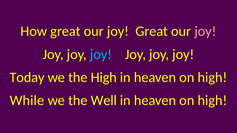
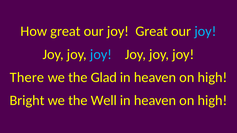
joy at (205, 31) colour: pink -> light blue
Today: Today -> There
the High: High -> Glad
While: While -> Bright
